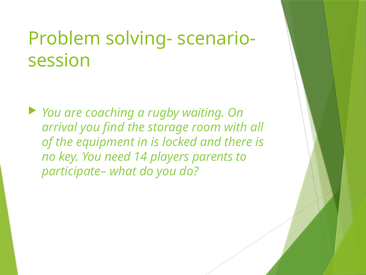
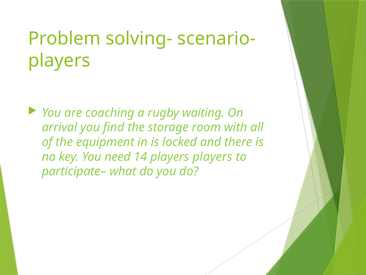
session at (59, 60): session -> players
players parents: parents -> players
